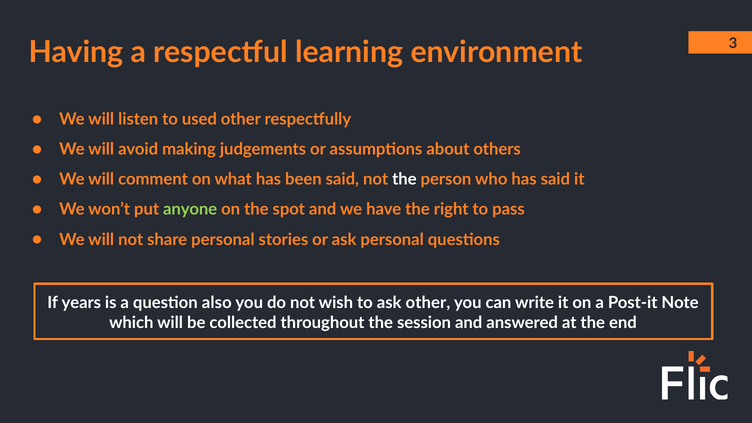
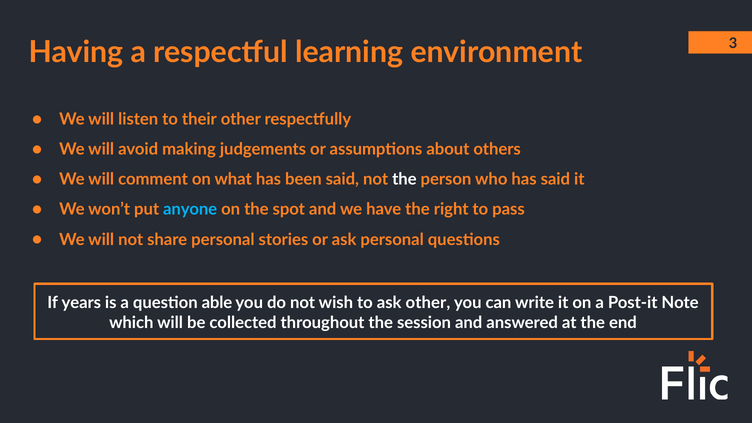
used: used -> their
anyone colour: light green -> light blue
also: also -> able
